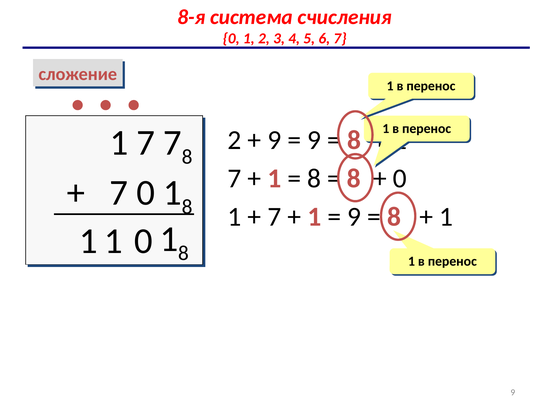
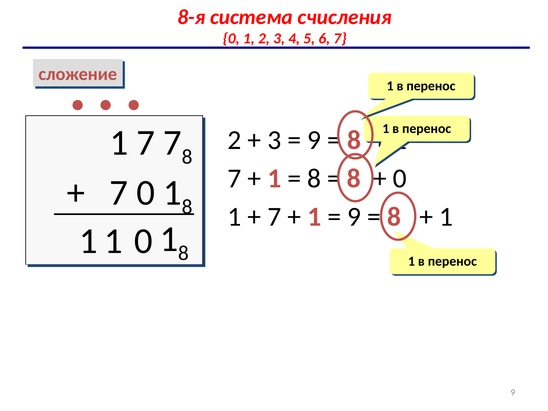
9 at (274, 140): 9 -> 3
